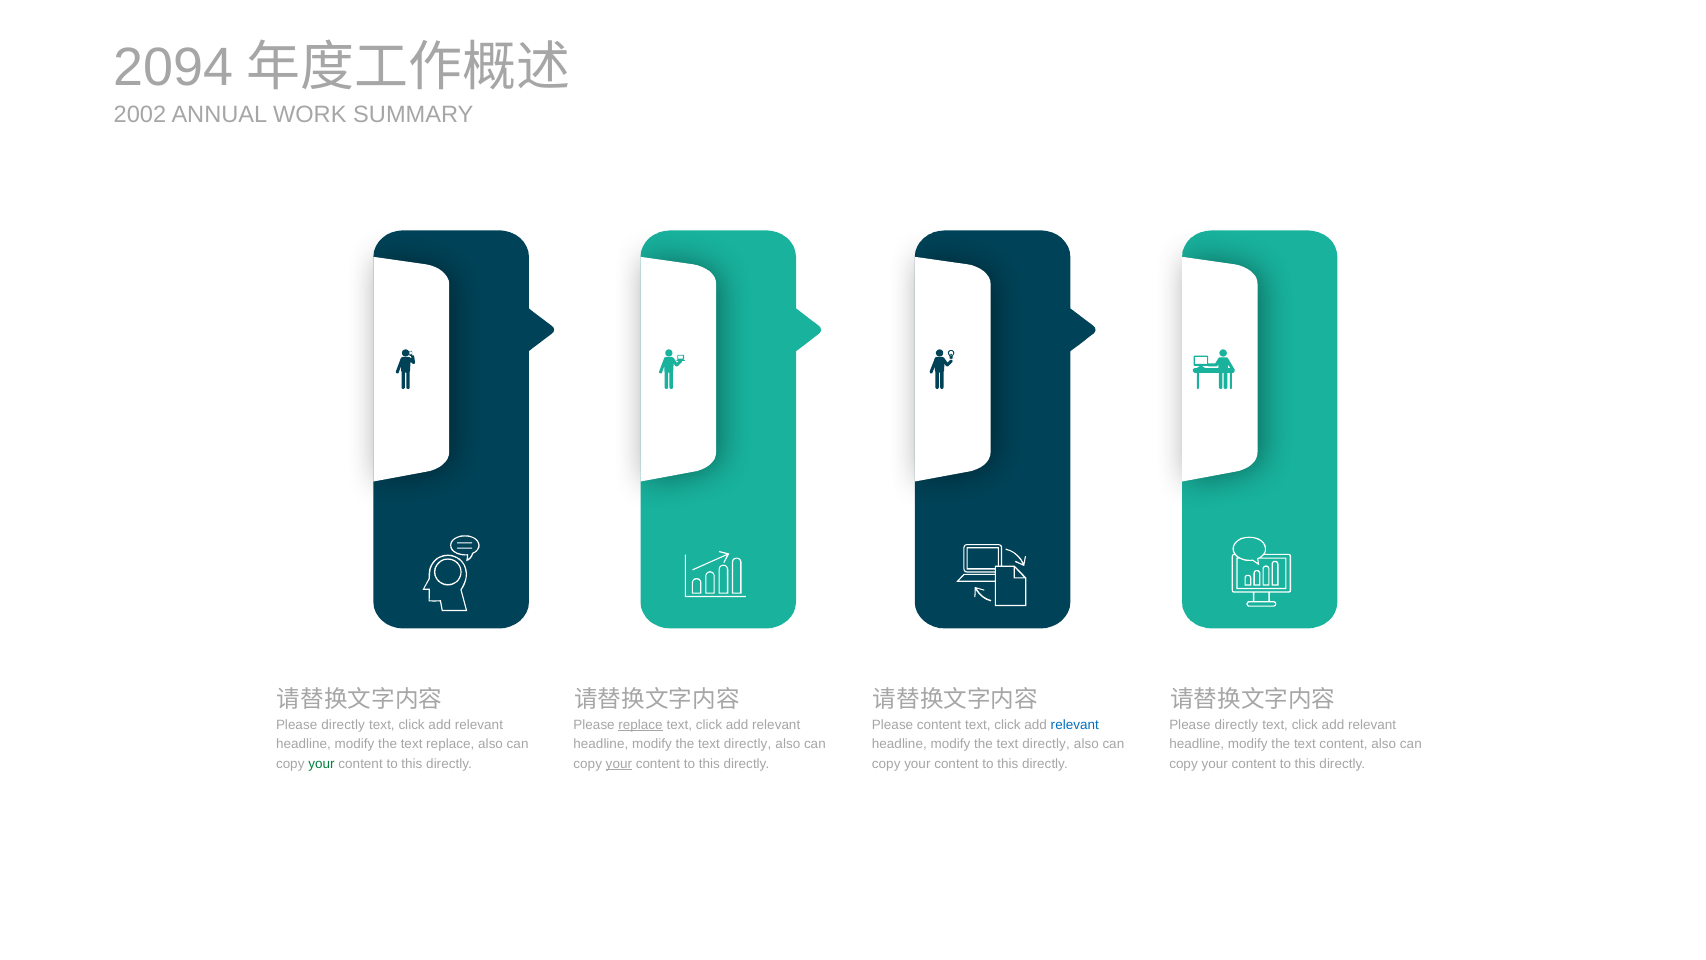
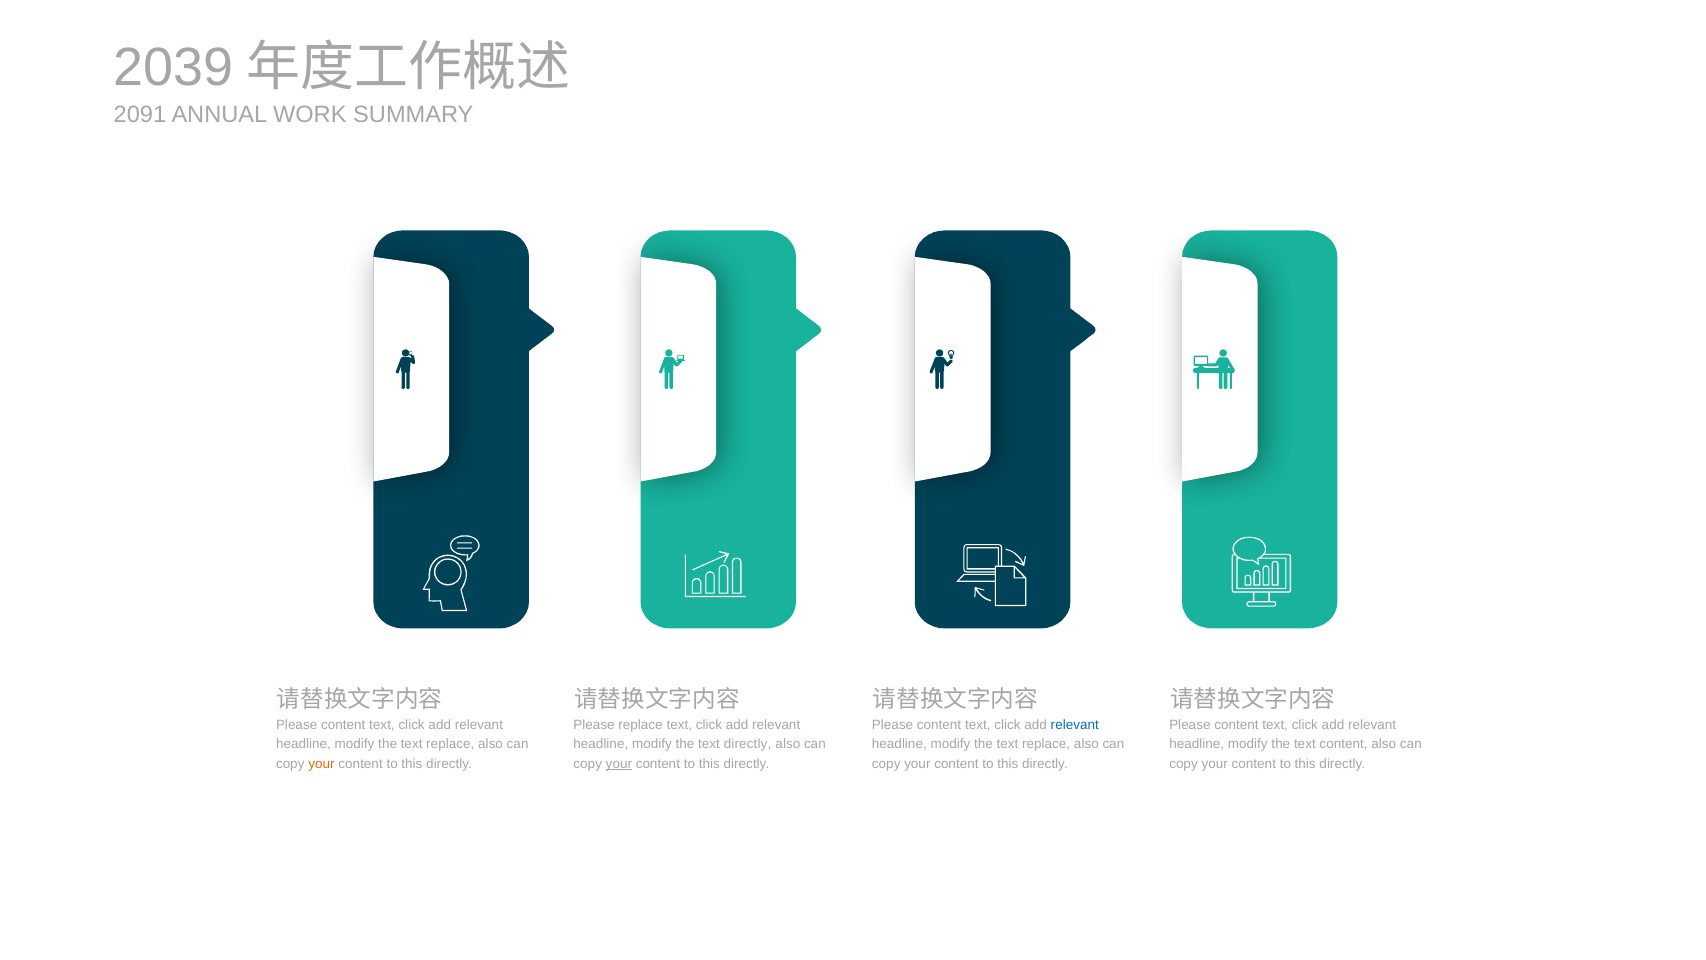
2094: 2094 -> 2039
2002: 2002 -> 2091
directly at (343, 725): directly -> content
replace at (641, 725) underline: present -> none
directly at (1236, 725): directly -> content
directly at (1046, 744): directly -> replace
your at (322, 763) colour: green -> orange
